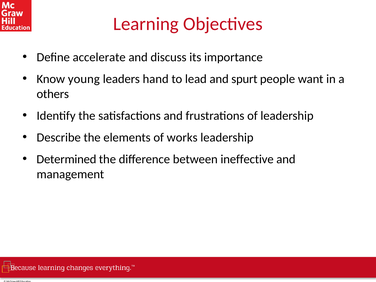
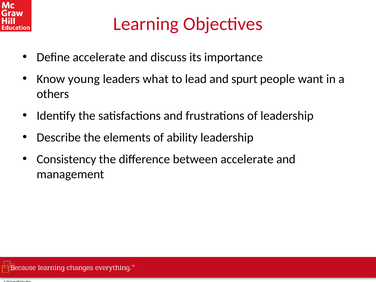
hand: hand -> what
works: works -> ability
Determined: Determined -> Consistency
between ineffective: ineffective -> accelerate
